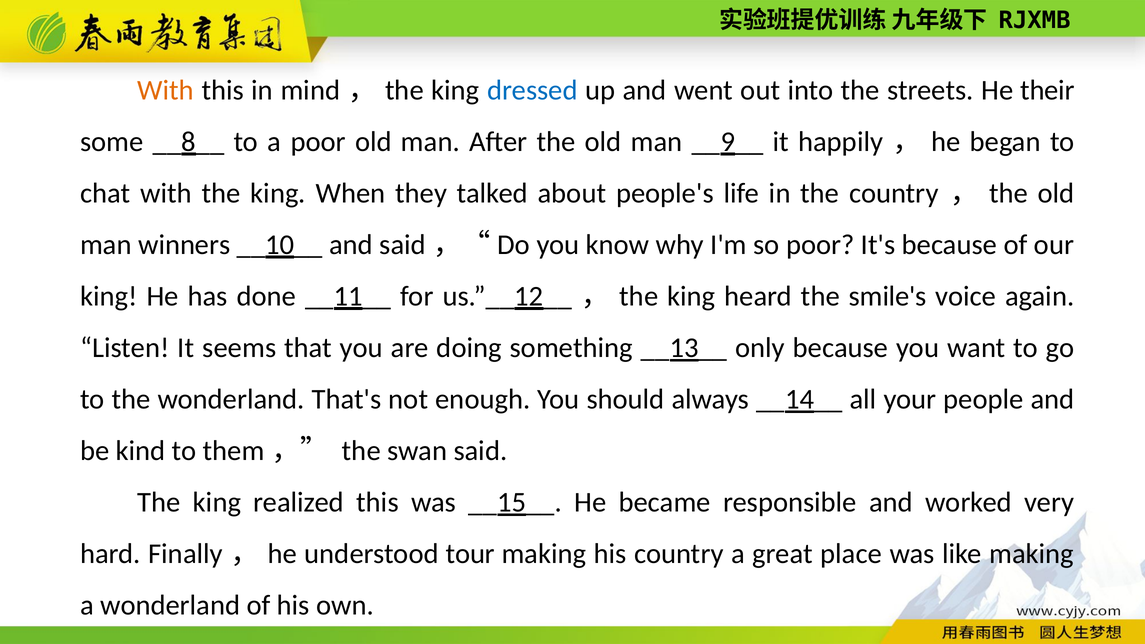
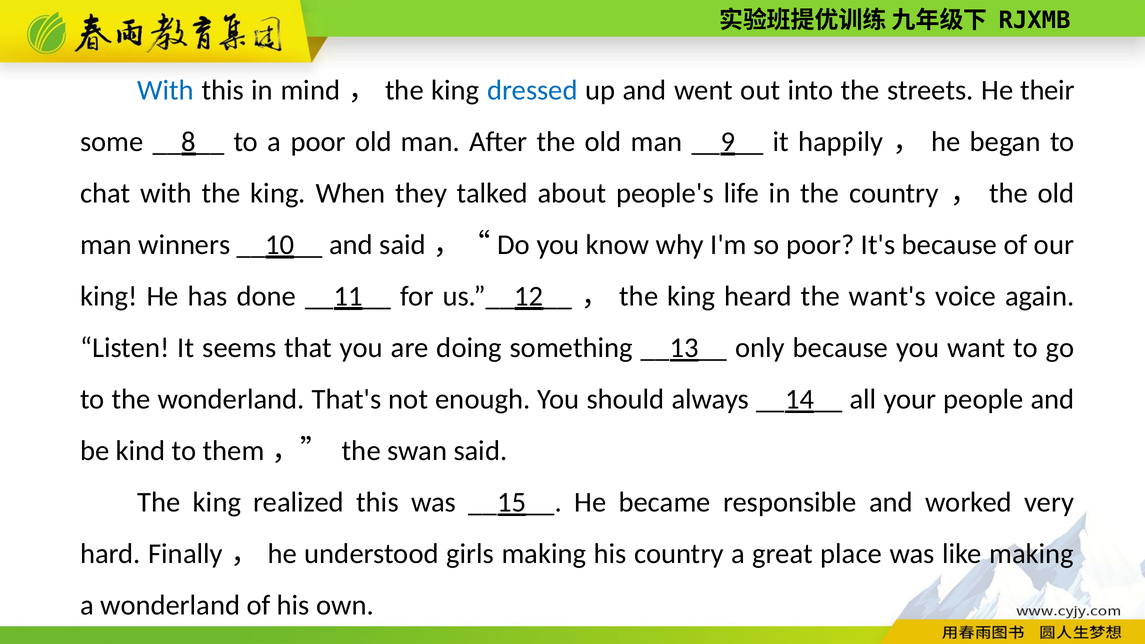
With at (166, 90) colour: orange -> blue
smile's: smile's -> want's
tour: tour -> girls
